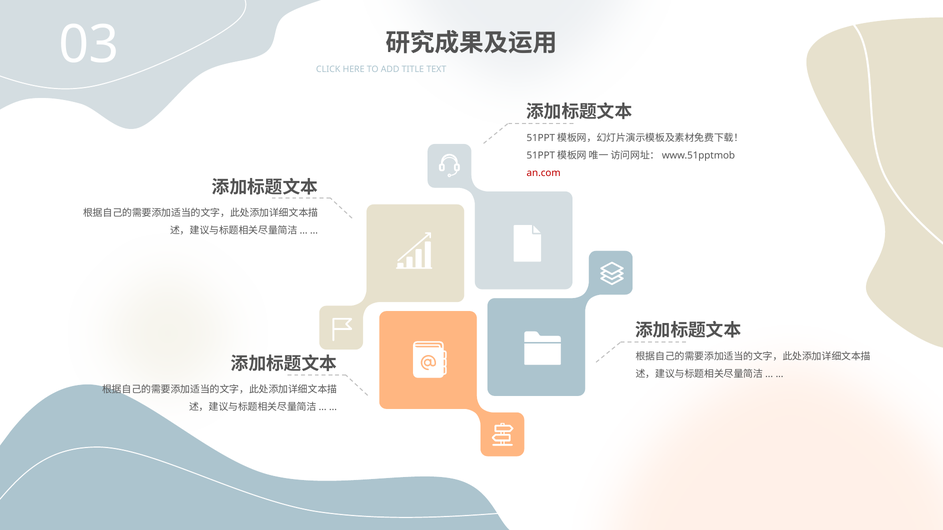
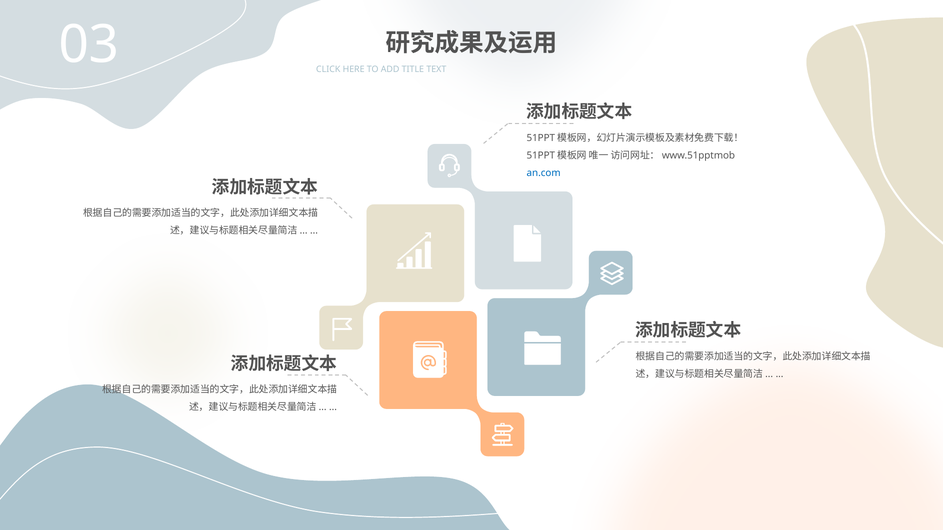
an.com colour: red -> blue
